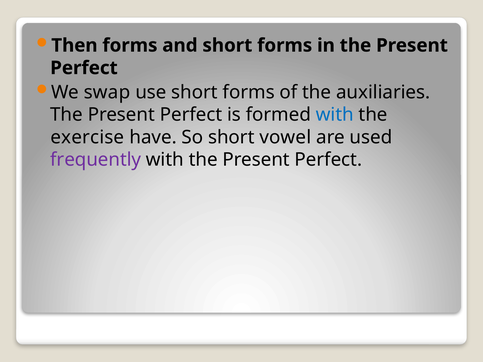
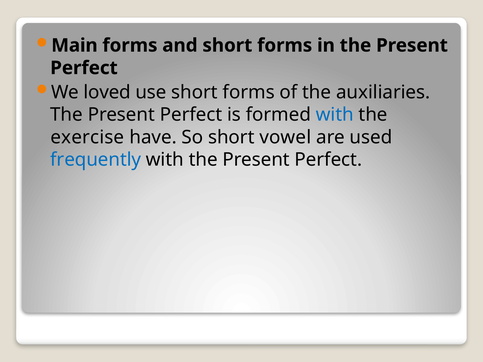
Then: Then -> Main
swap: swap -> loved
frequently colour: purple -> blue
